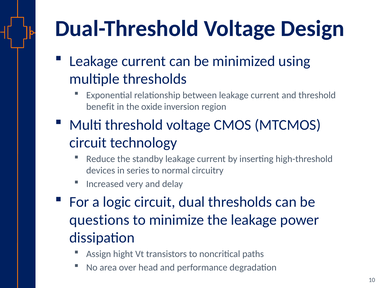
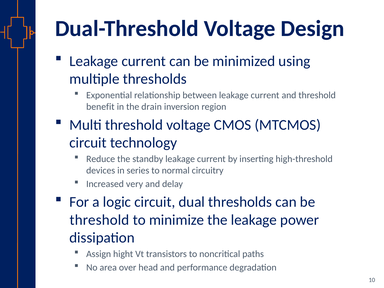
oxide: oxide -> drain
questions at (99, 220): questions -> threshold
